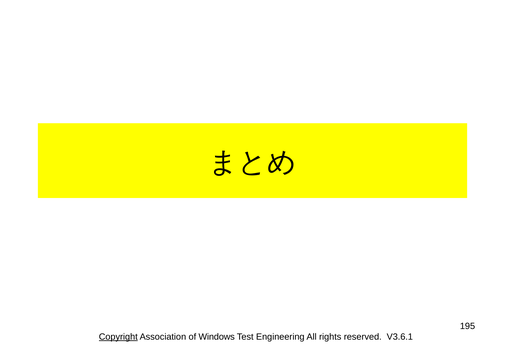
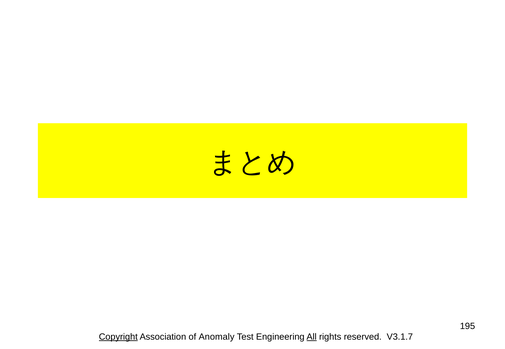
Windows: Windows -> Anomaly
All underline: none -> present
V3.6.1: V3.6.1 -> V3.1.7
